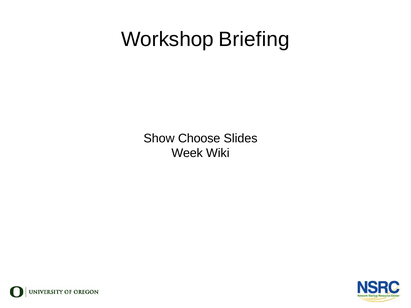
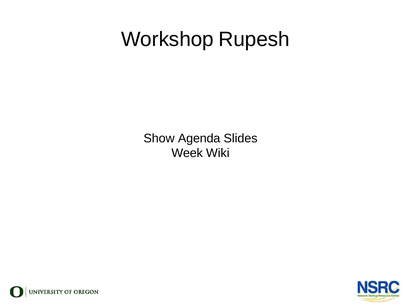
Briefing: Briefing -> Rupesh
Choose: Choose -> Agenda
